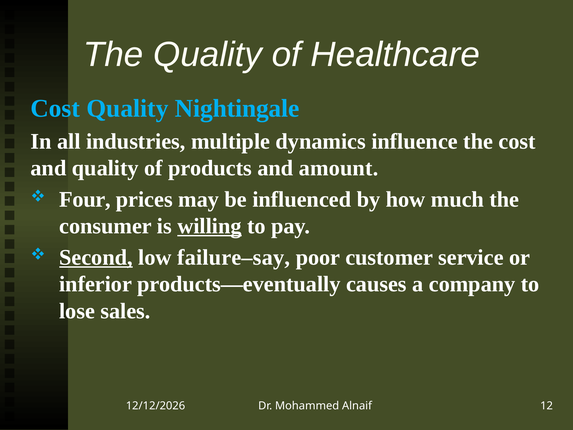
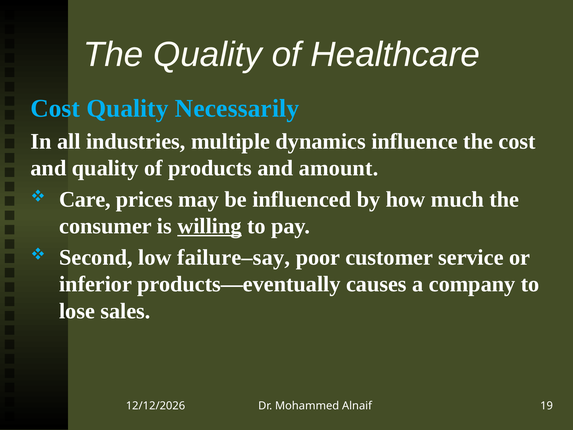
Nightingale: Nightingale -> Necessarily
Four: Four -> Care
Second underline: present -> none
12: 12 -> 19
